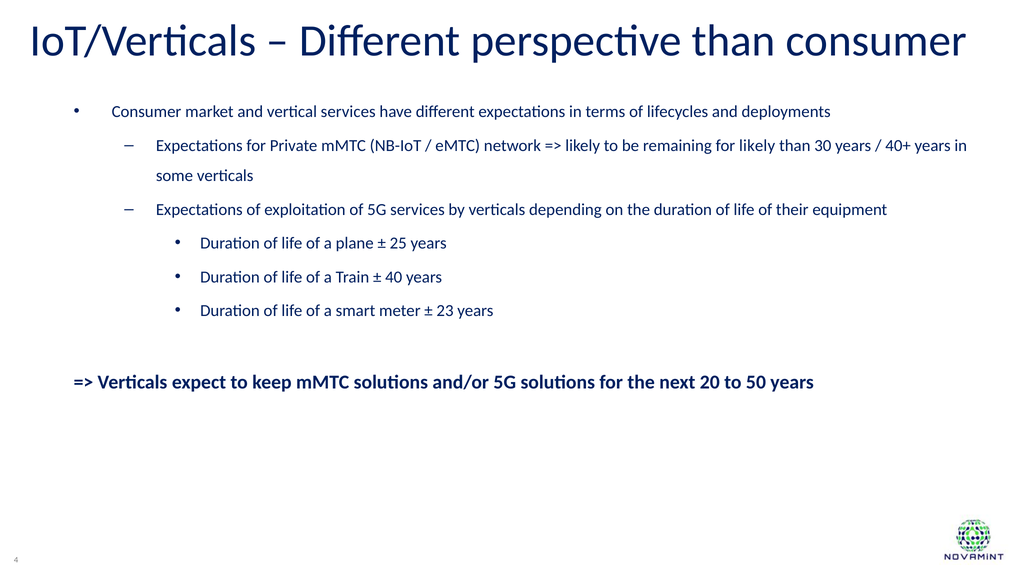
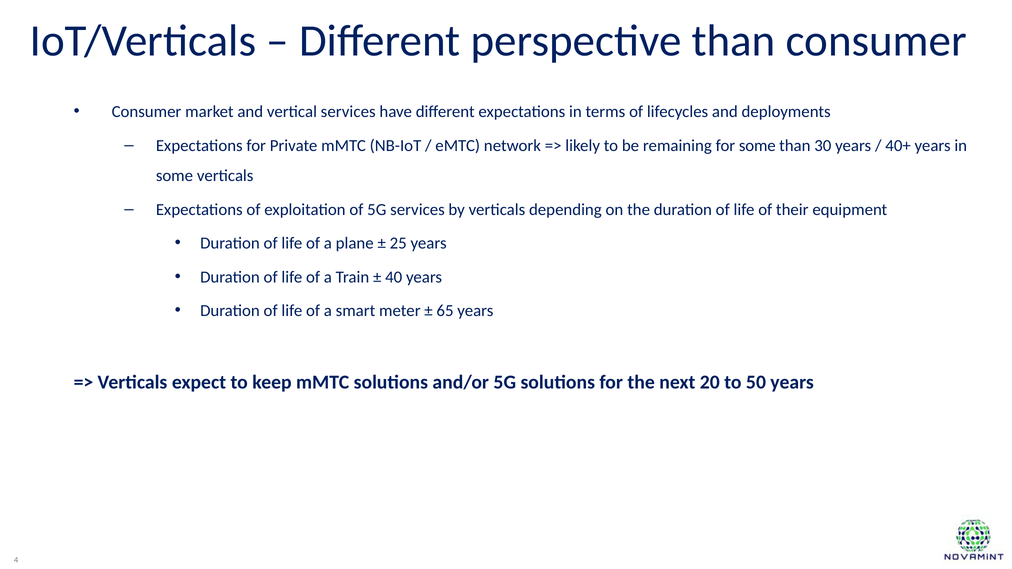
for likely: likely -> some
23: 23 -> 65
